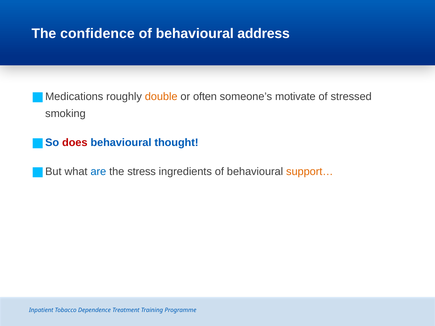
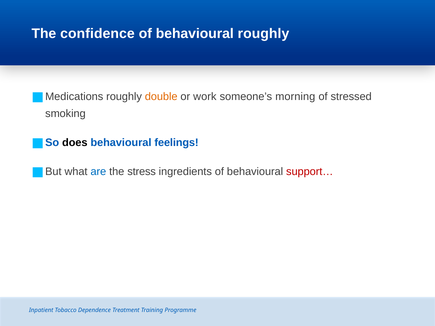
behavioural address: address -> roughly
often: often -> work
motivate: motivate -> morning
does colour: red -> black
thought: thought -> feelings
support… colour: orange -> red
